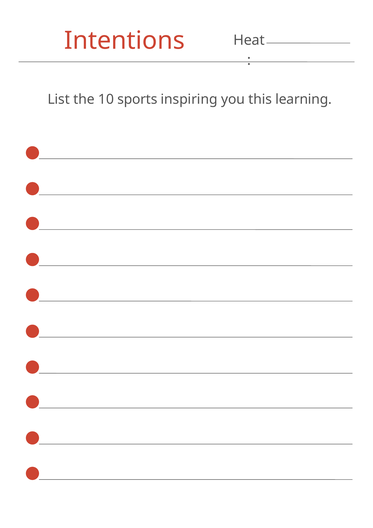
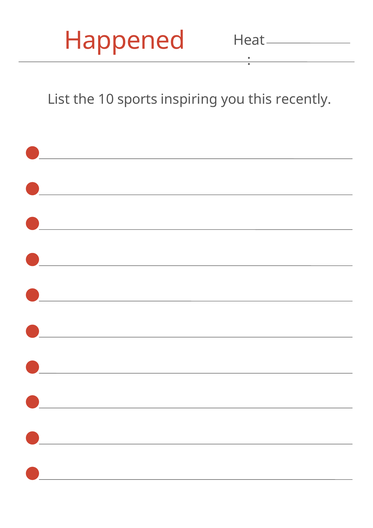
Intentions: Intentions -> Happened
learning: learning -> recently
